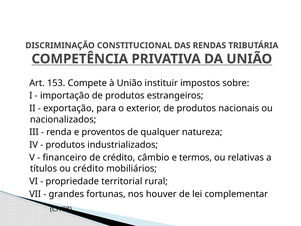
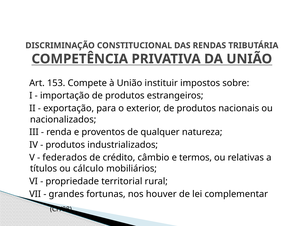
financeiro: financeiro -> federados
ou crédito: crédito -> cálculo
